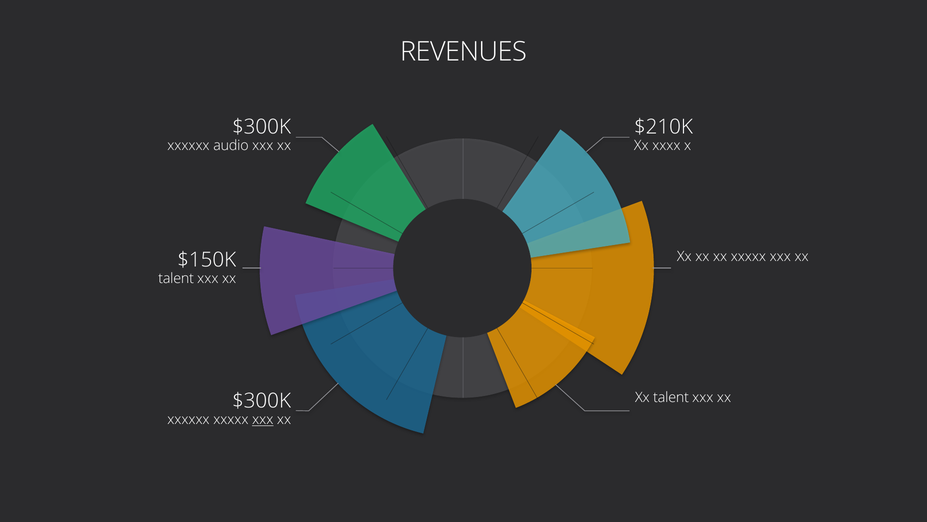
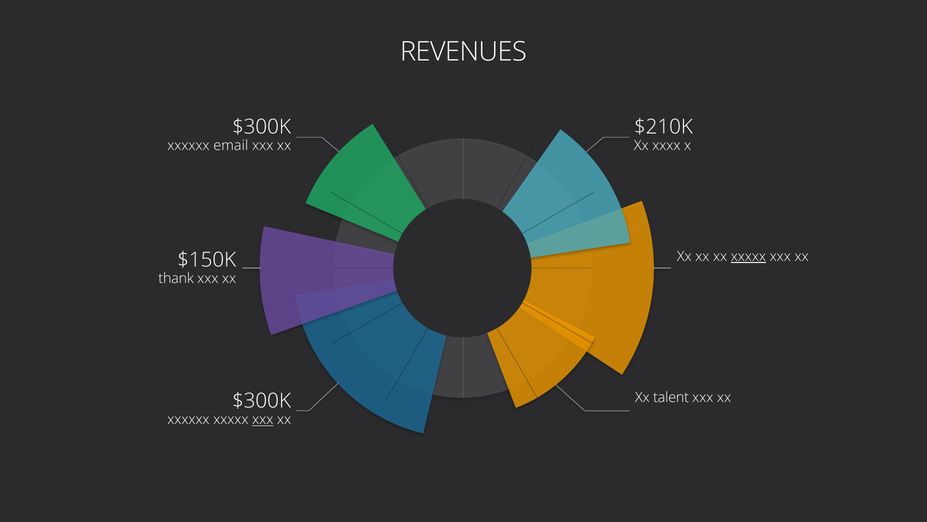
audio: audio -> email
xxxxx at (748, 256) underline: none -> present
talent at (176, 278): talent -> thank
